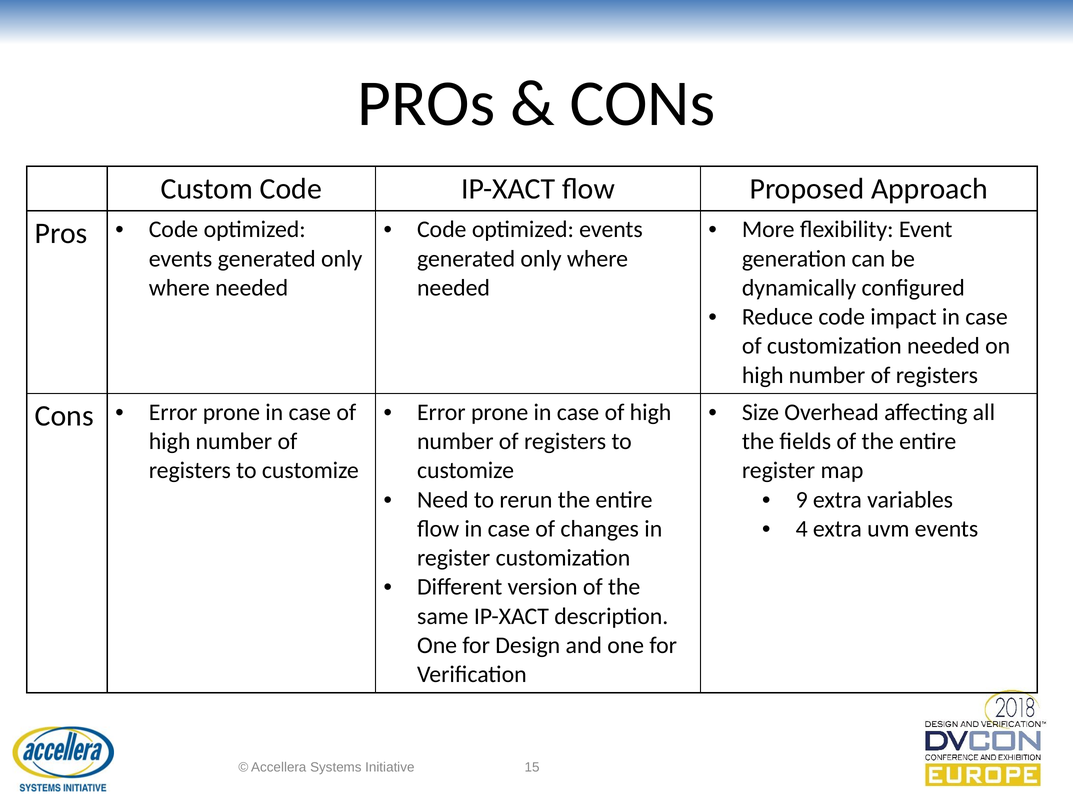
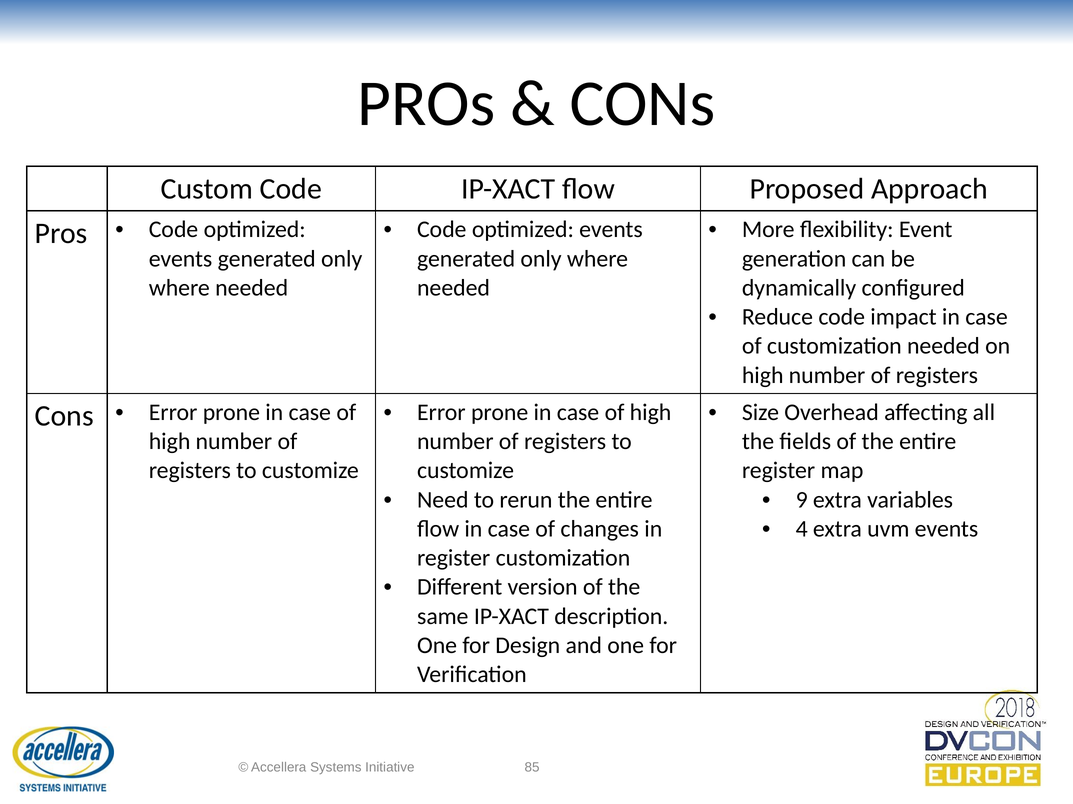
15: 15 -> 85
